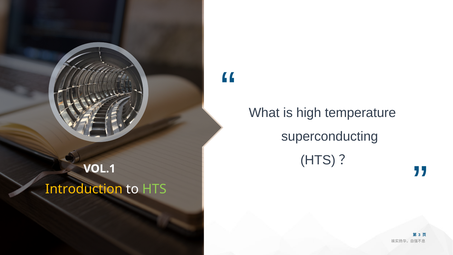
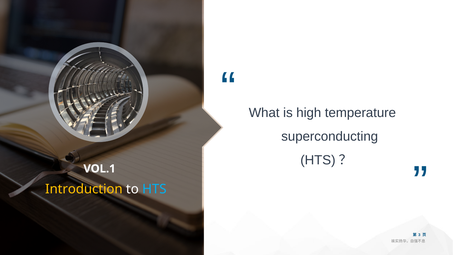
HTS at (154, 189) colour: light green -> light blue
